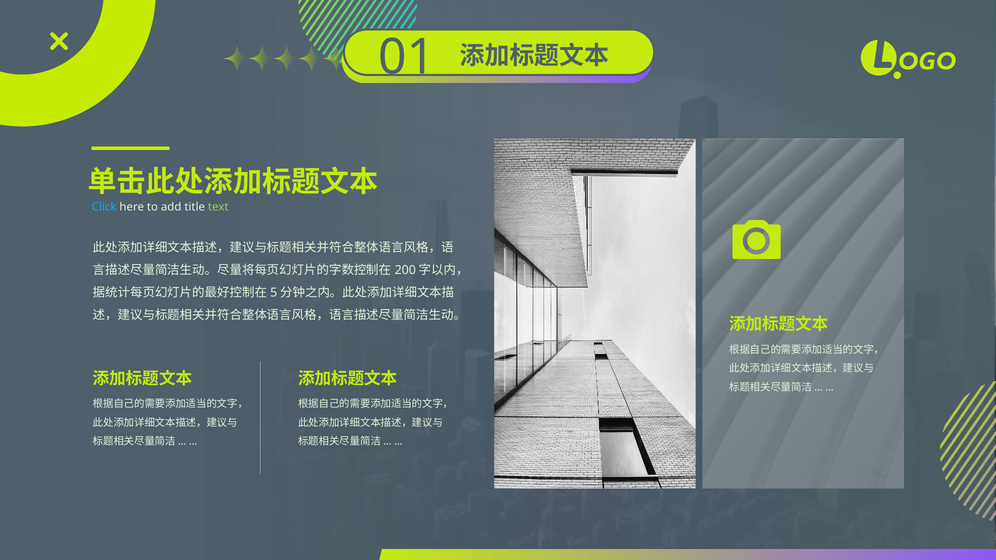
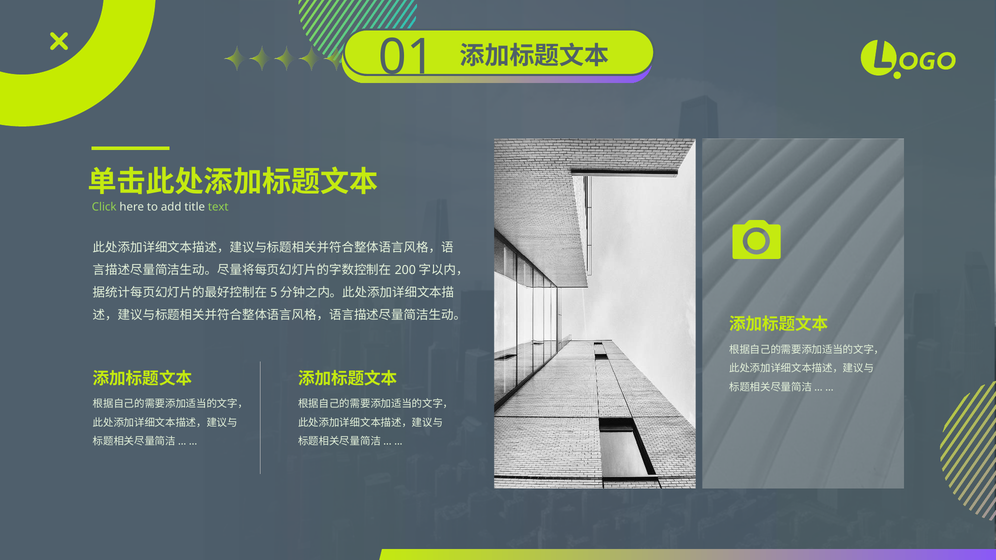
Click colour: light blue -> light green
